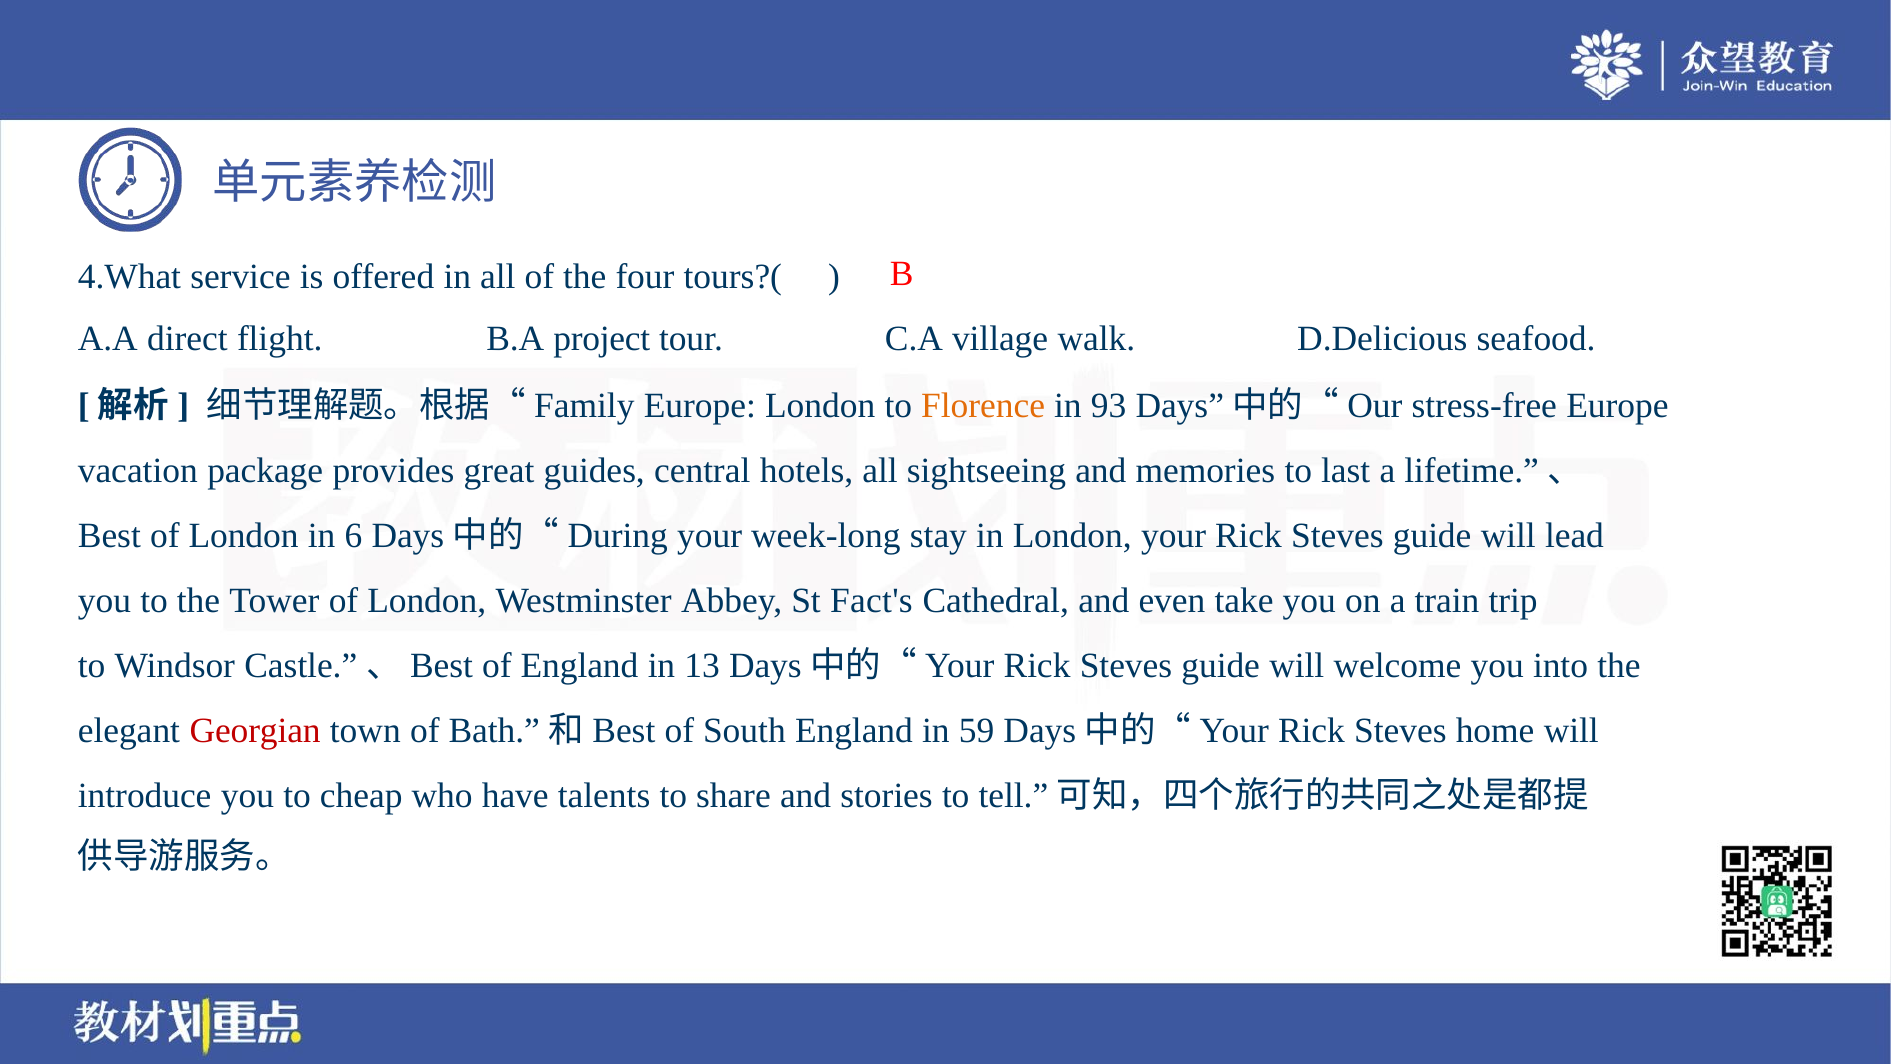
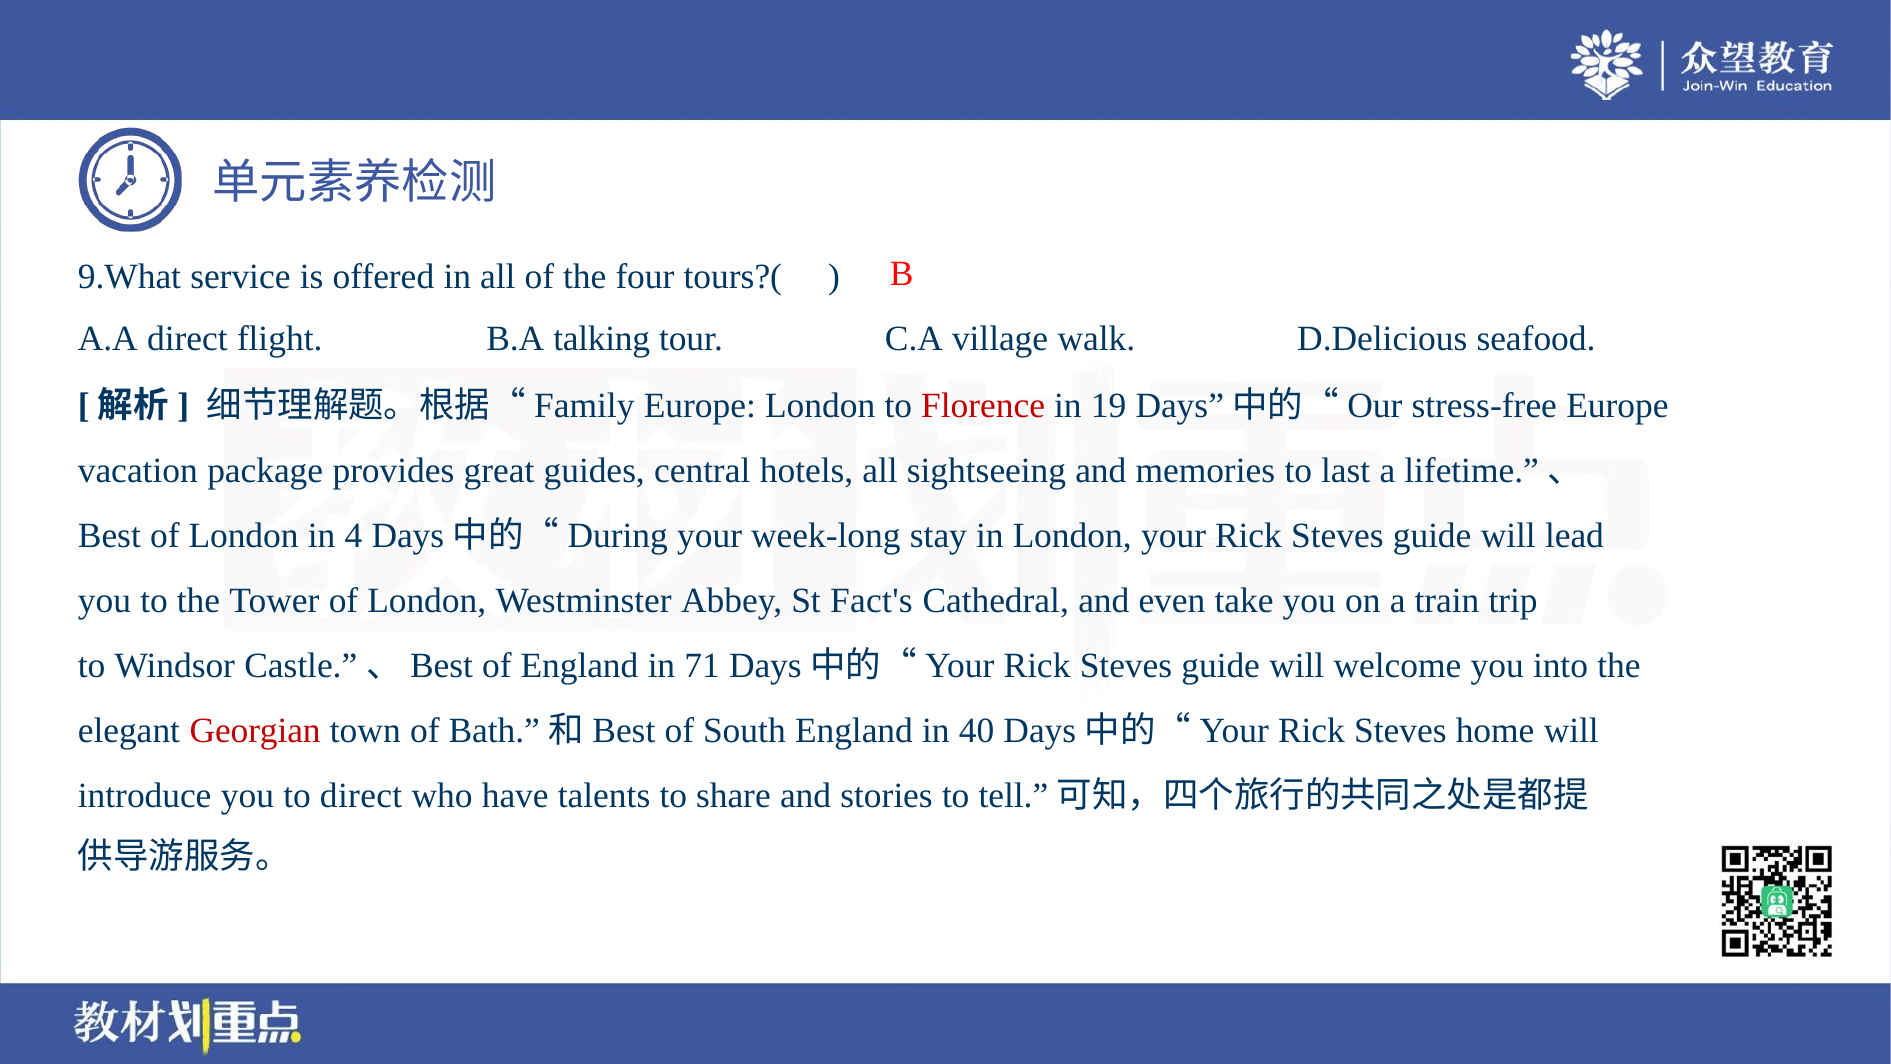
4.What: 4.What -> 9.What
project: project -> talking
Florence colour: orange -> red
93: 93 -> 19
6: 6 -> 4
13: 13 -> 71
59: 59 -> 40
to cheap: cheap -> direct
